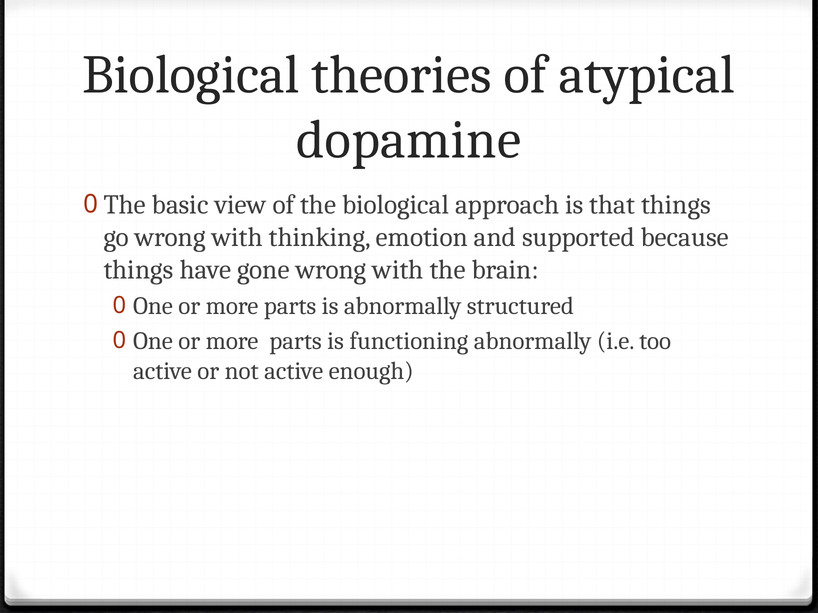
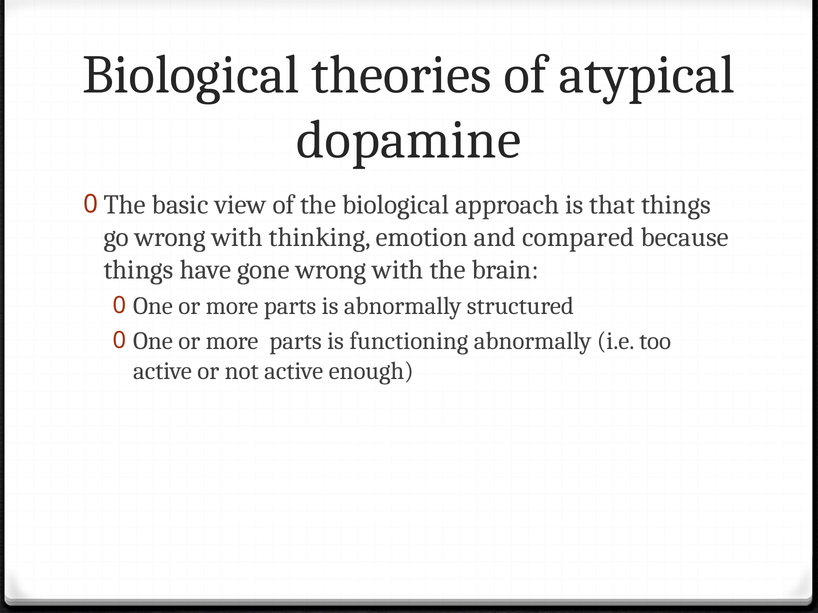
supported: supported -> compared
